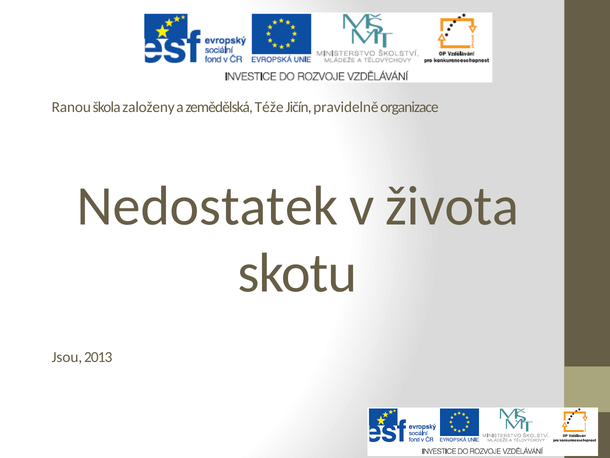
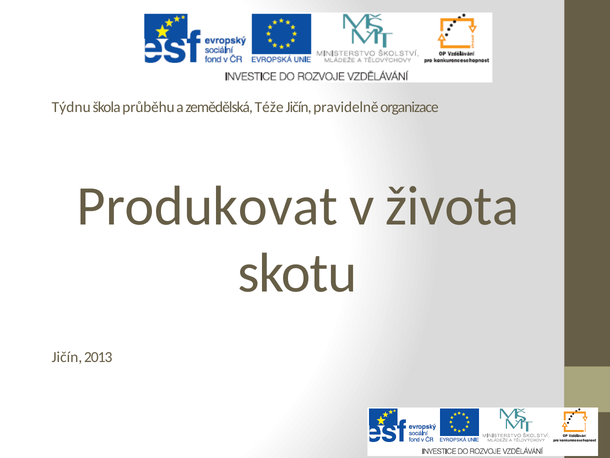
Ranou: Ranou -> Týdnu
založeny: založeny -> průběhu
Nedostatek: Nedostatek -> Produkovat
Jsou at (67, 357): Jsou -> Jičín
